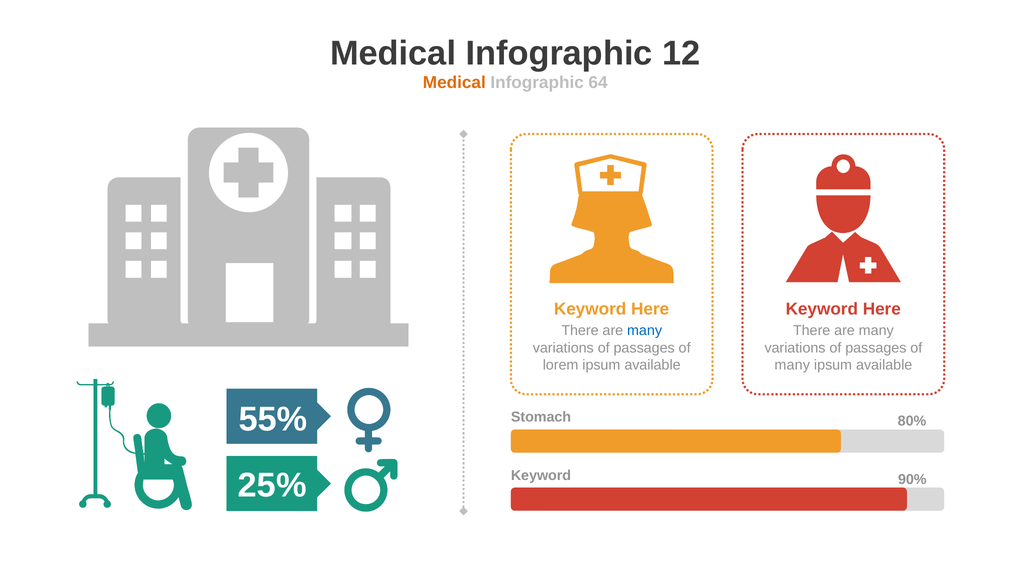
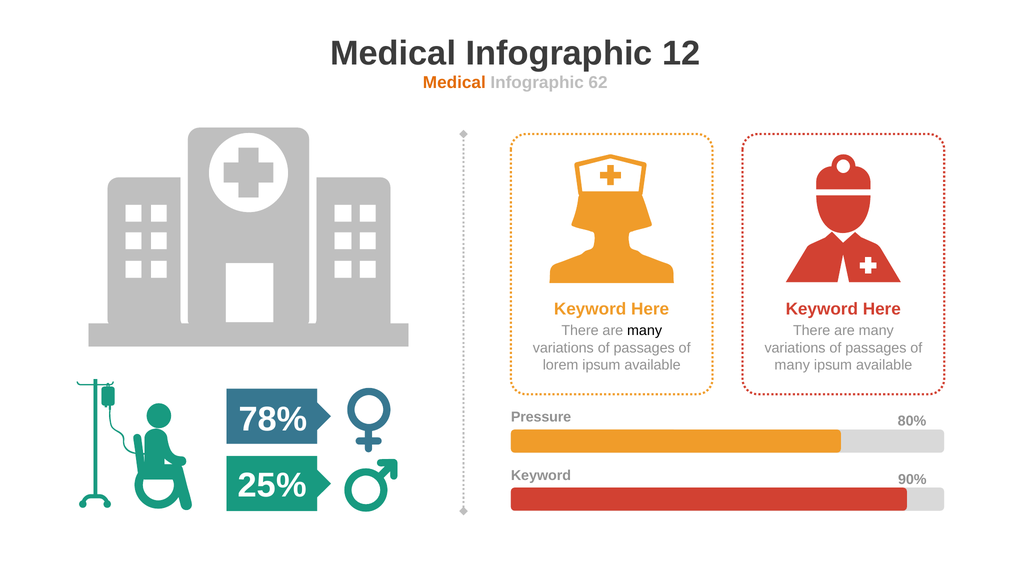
64: 64 -> 62
many at (645, 331) colour: blue -> black
55%: 55% -> 78%
Stomach: Stomach -> Pressure
